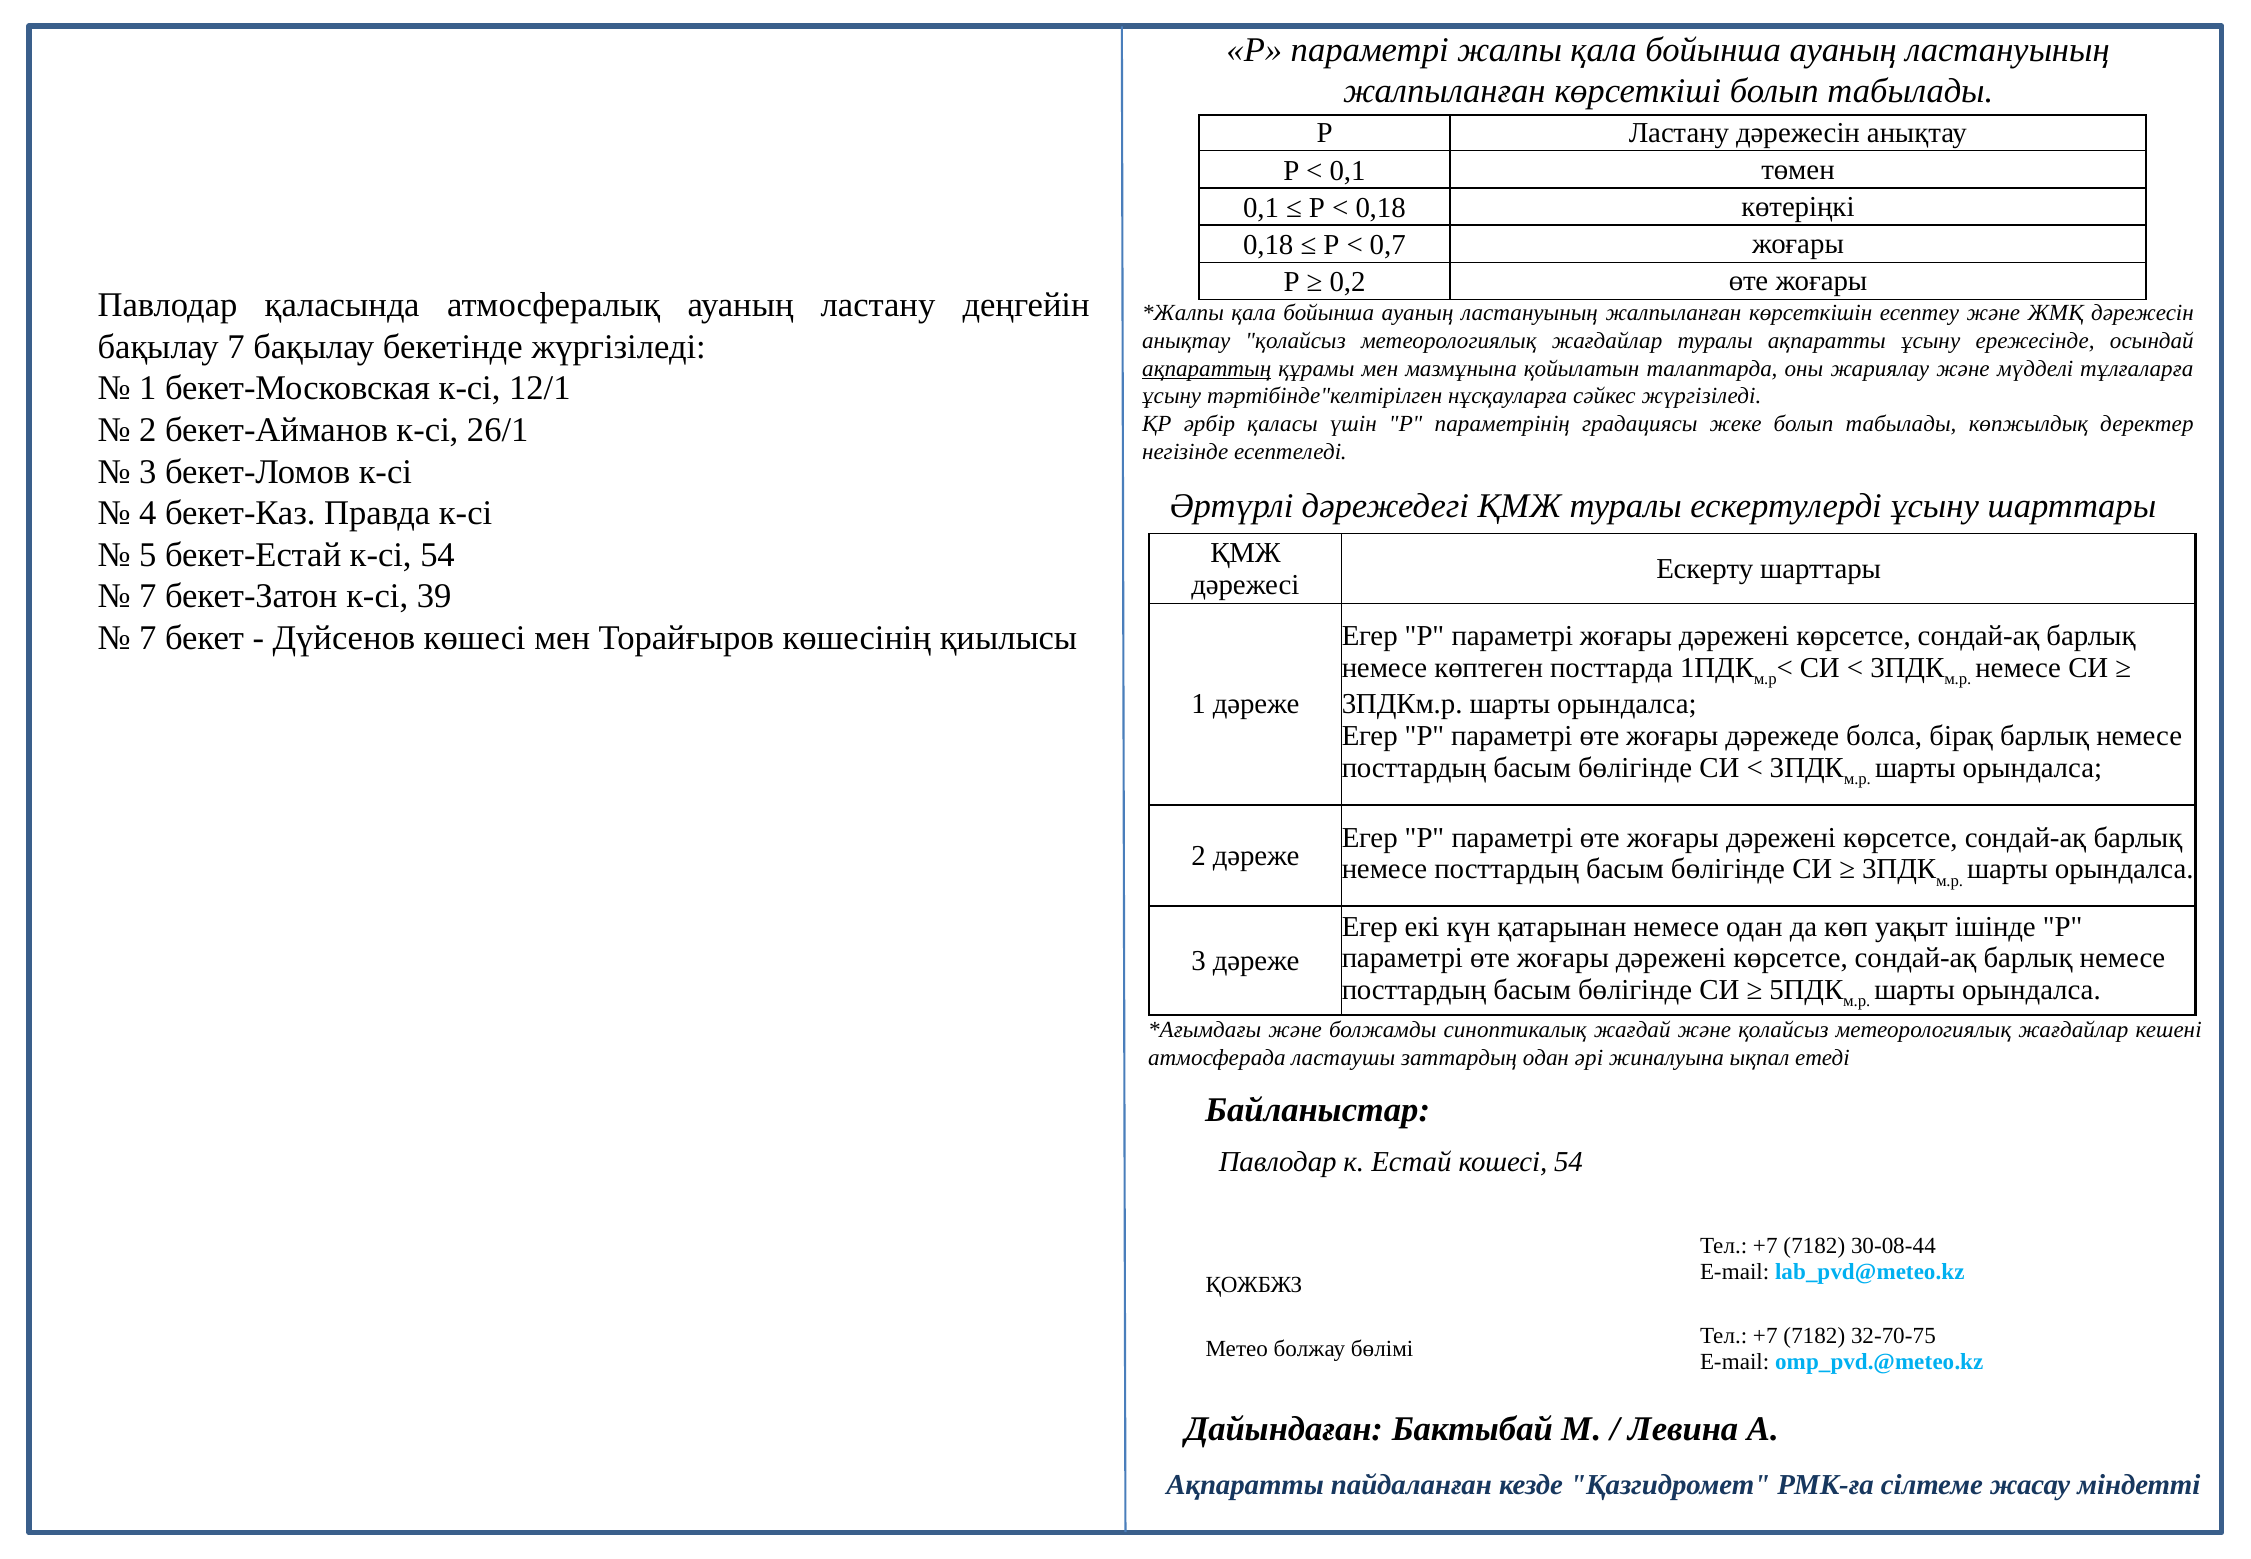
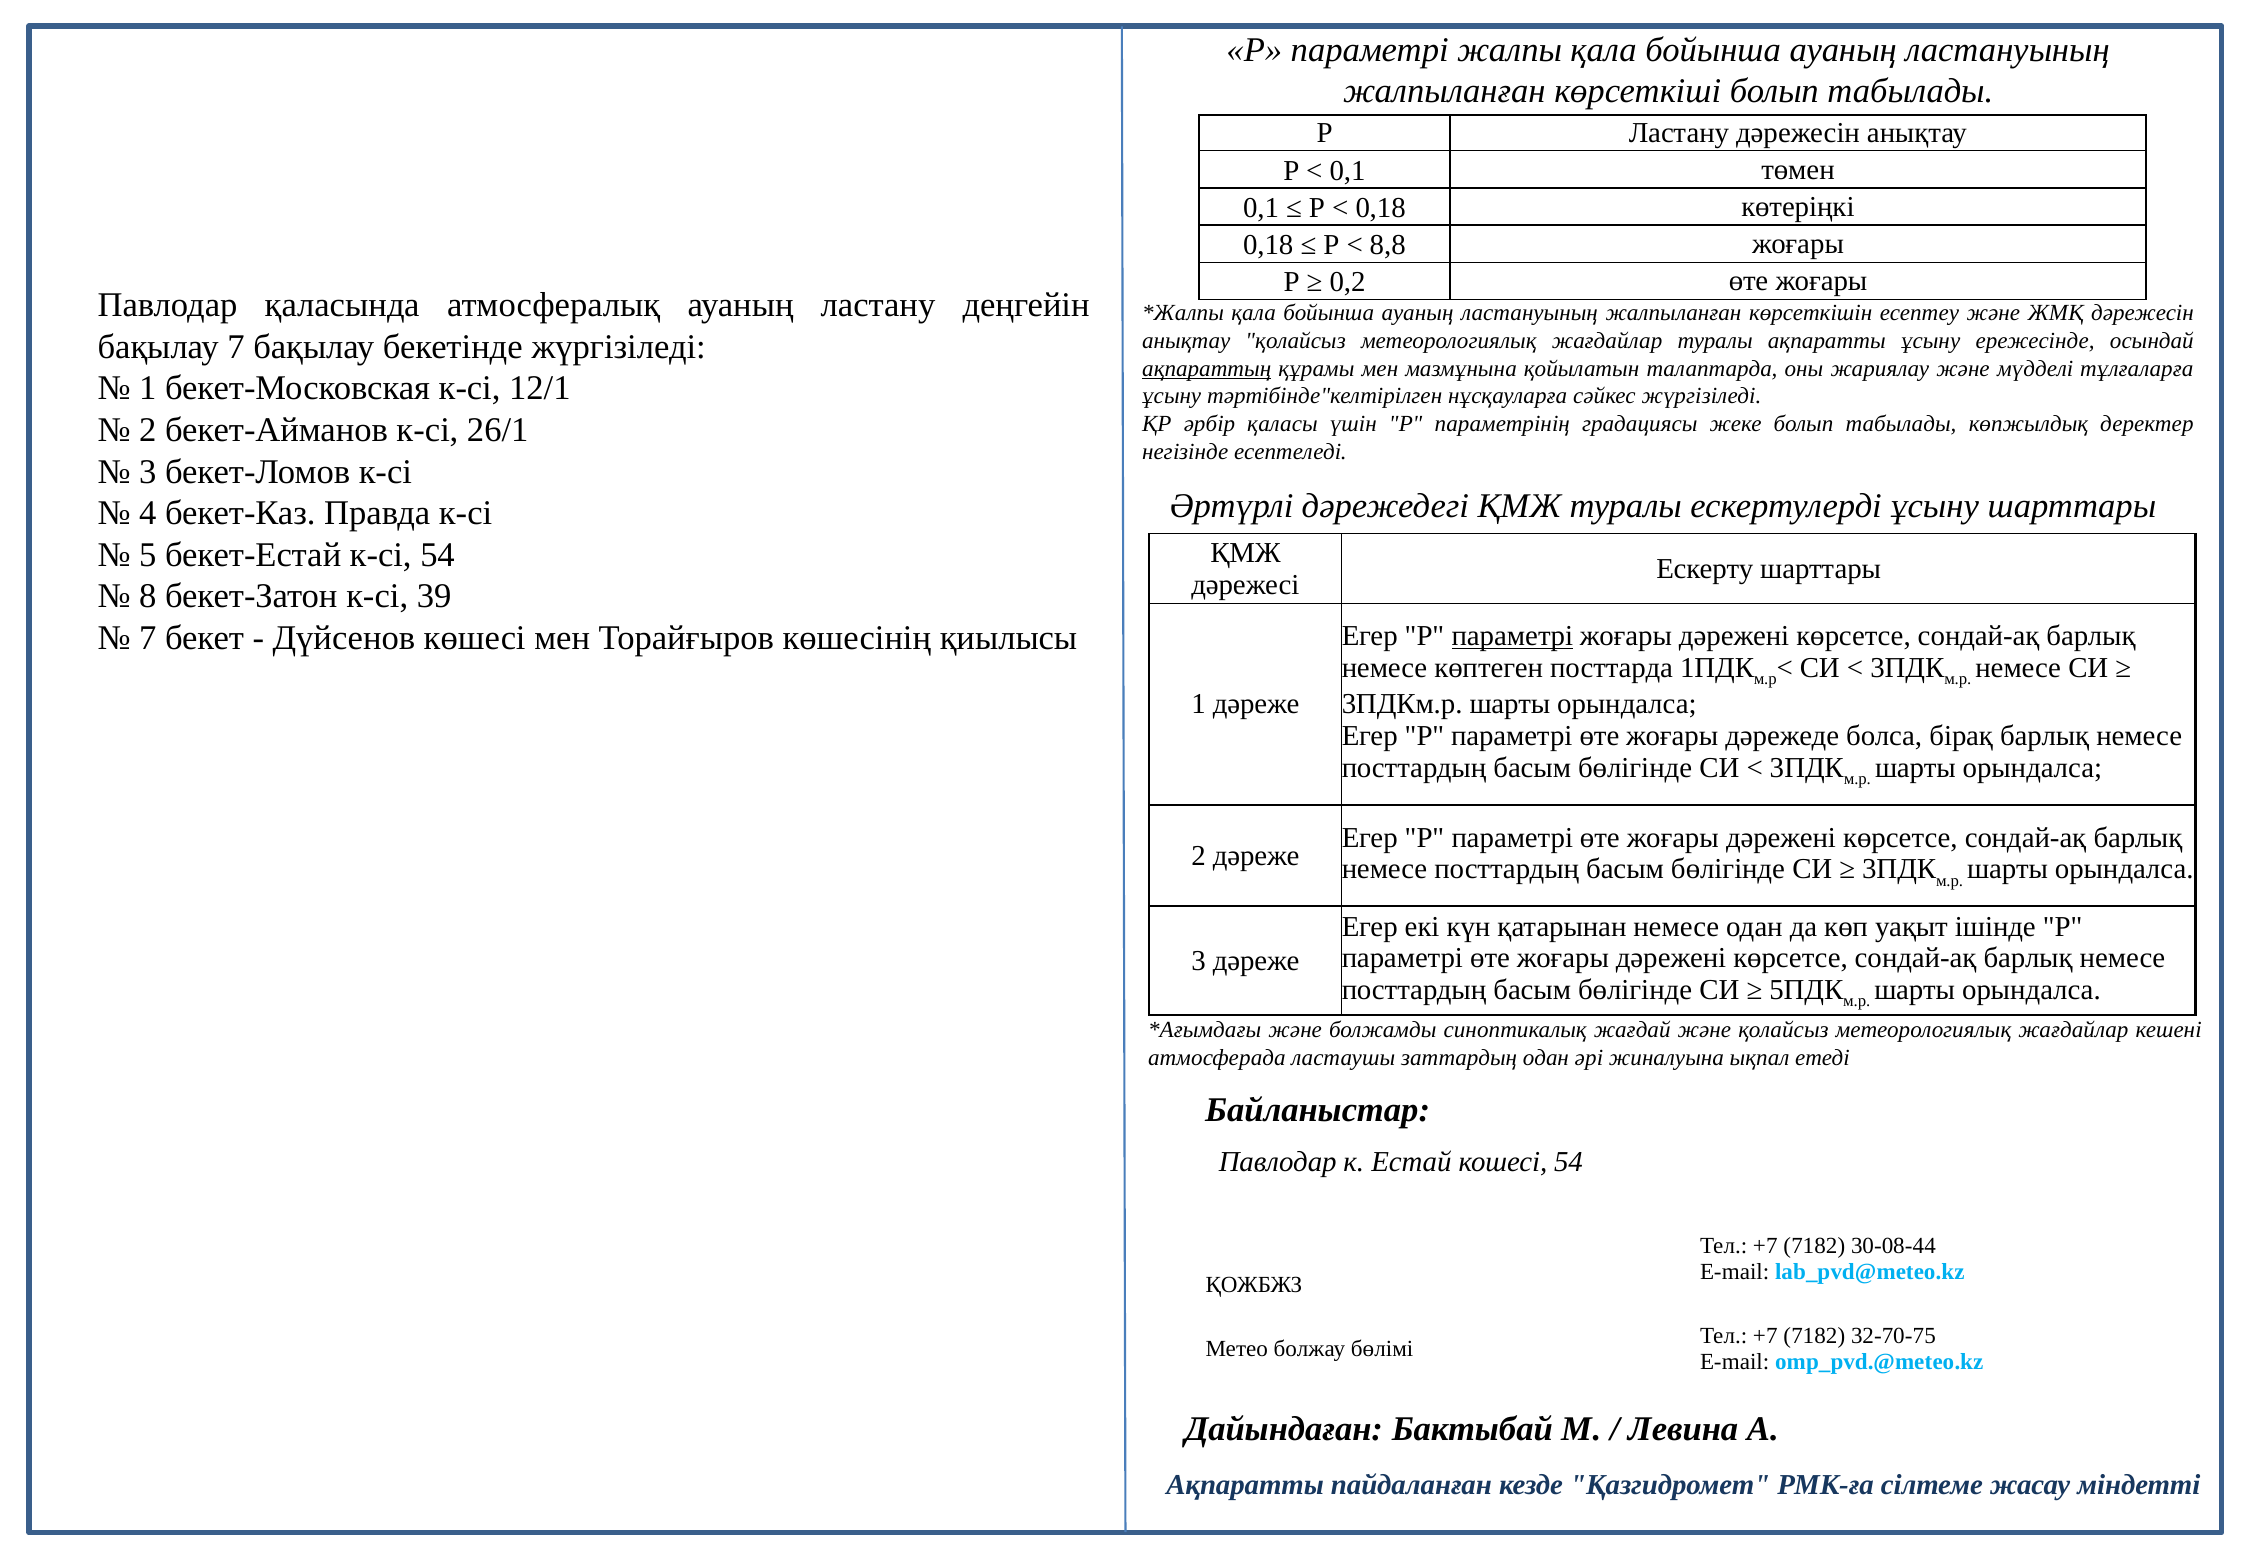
0,7: 0,7 -> 8,8
7 at (148, 596): 7 -> 8
параметрі at (1512, 636) underline: none -> present
